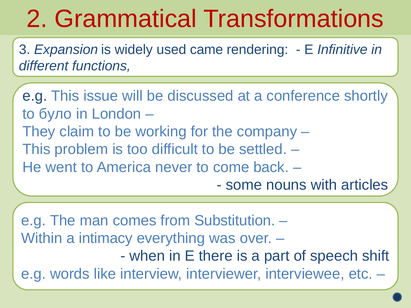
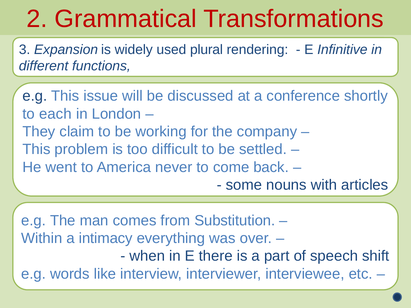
came: came -> plural
було: було -> each
